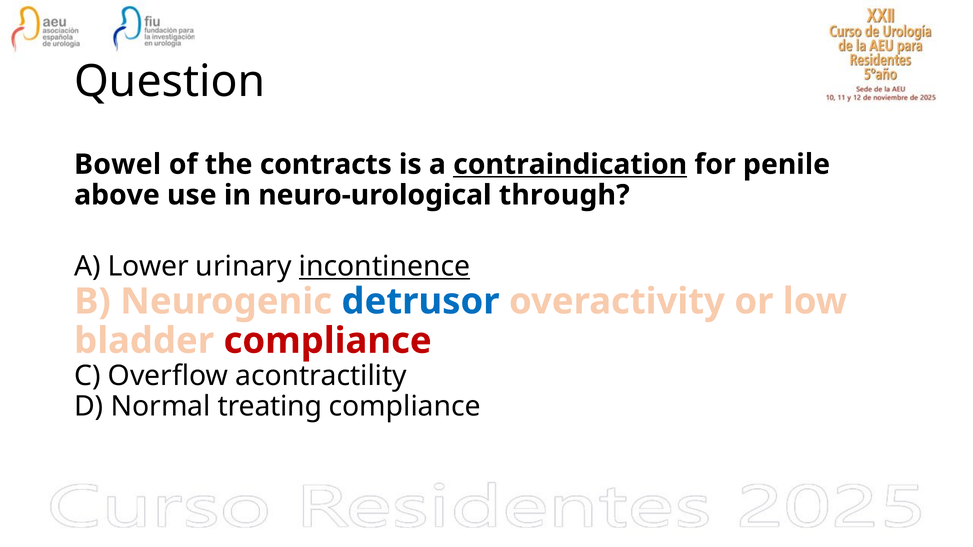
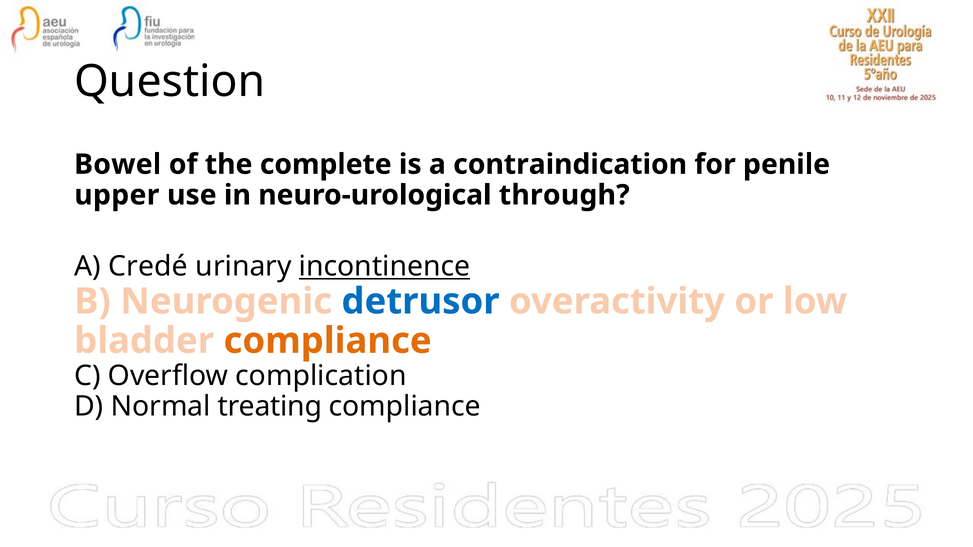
contracts: contracts -> complete
contraindication underline: present -> none
above: above -> upper
Lower: Lower -> Credé
compliance at (328, 341) colour: red -> orange
acontractility: acontractility -> complication
